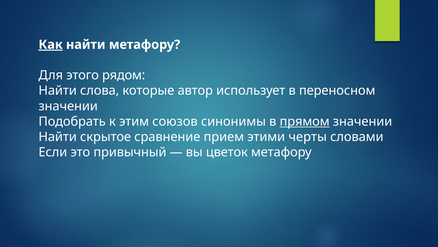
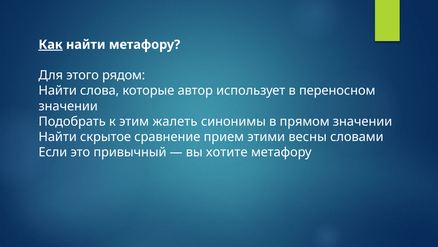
союзов: союзов -> жалеть
прямом underline: present -> none
черты: черты -> весны
цветок: цветок -> хотите
